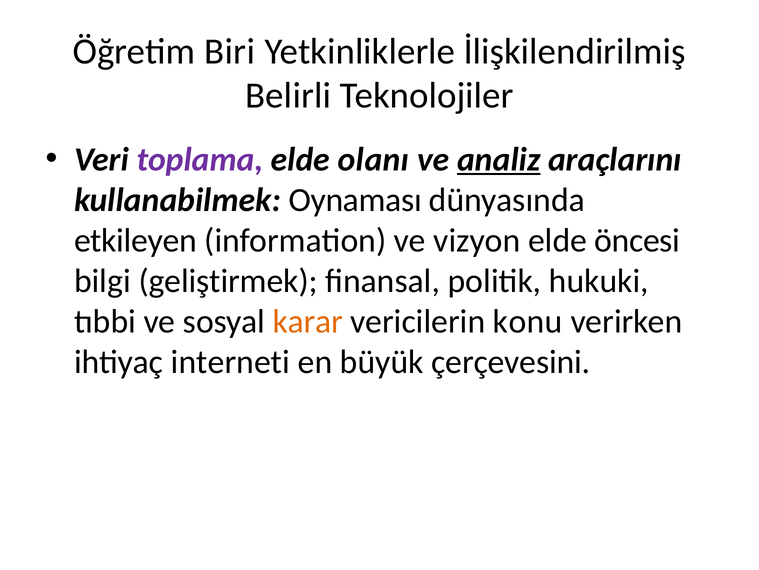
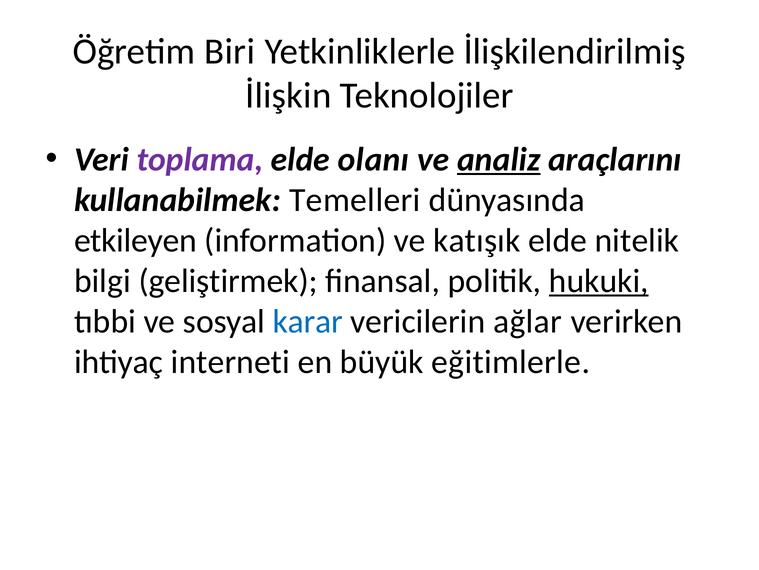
Belirli: Belirli -> İlişkin
Oynaması: Oynaması -> Temelleri
vizyon: vizyon -> katışık
öncesi: öncesi -> nitelik
hukuki underline: none -> present
karar colour: orange -> blue
konu: konu -> ağlar
çerçevesini: çerçevesini -> eğitimlerle
